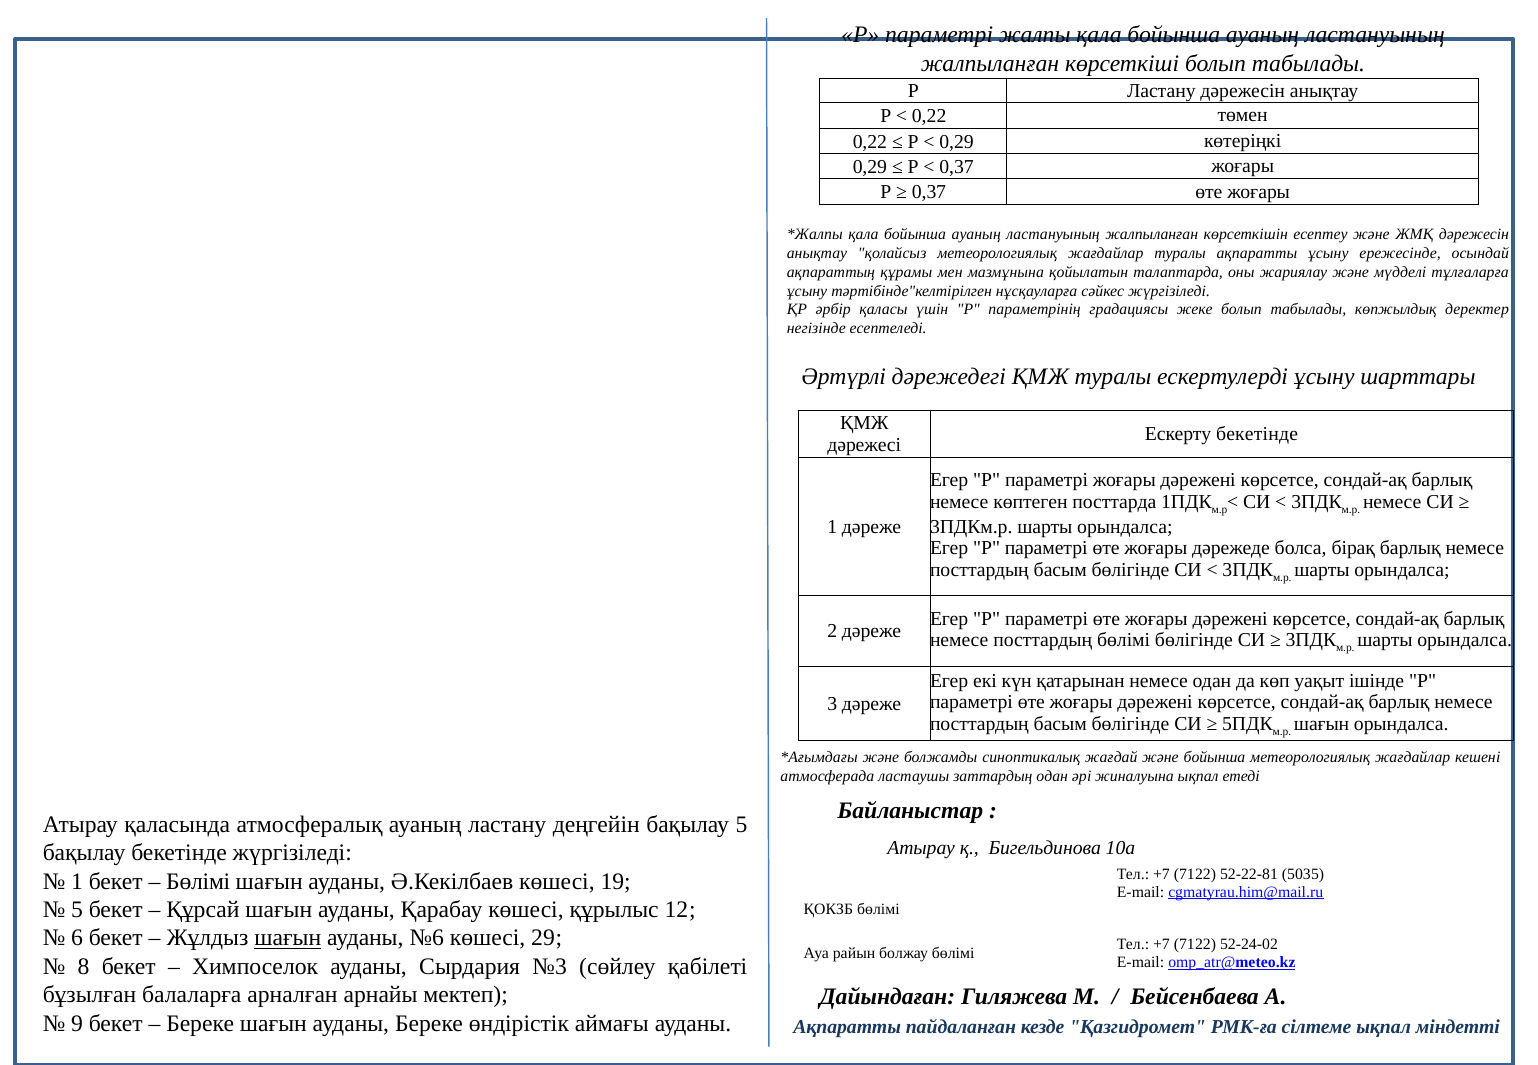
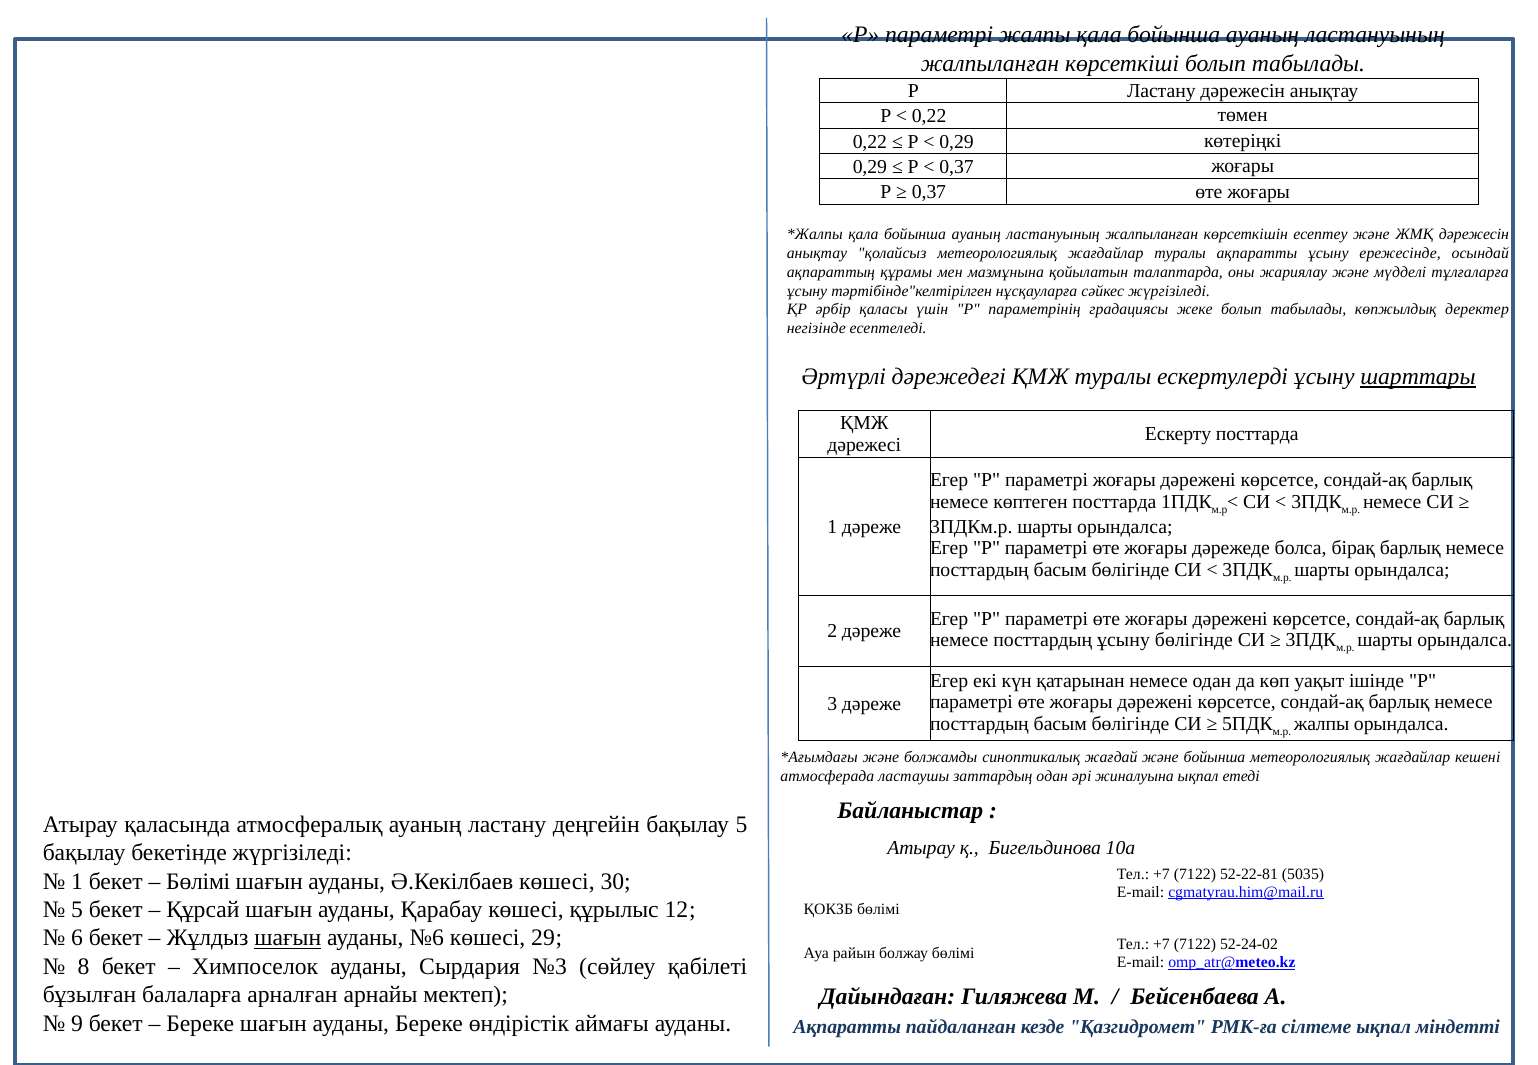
шарттары underline: none -> present
Ескерту бекетінде: бекетінде -> посттарда
посттардың бөлімі: бөлімі -> ұсыну
шағын at (1322, 724): шағын -> жалпы
19: 19 -> 30
